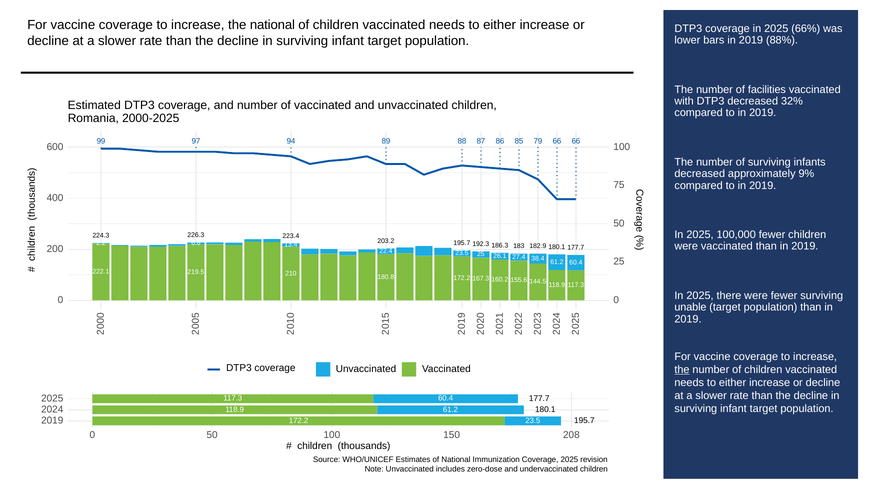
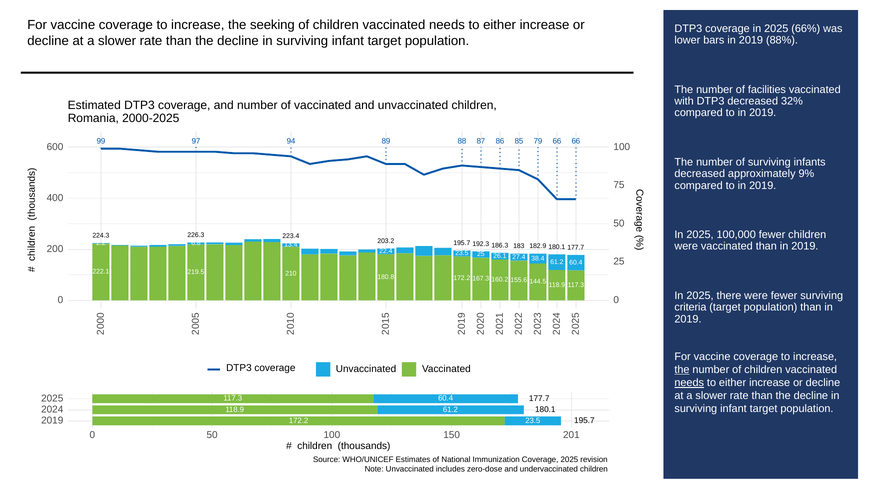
the national: national -> seeking
unable: unable -> criteria
needs at (689, 383) underline: none -> present
208: 208 -> 201
